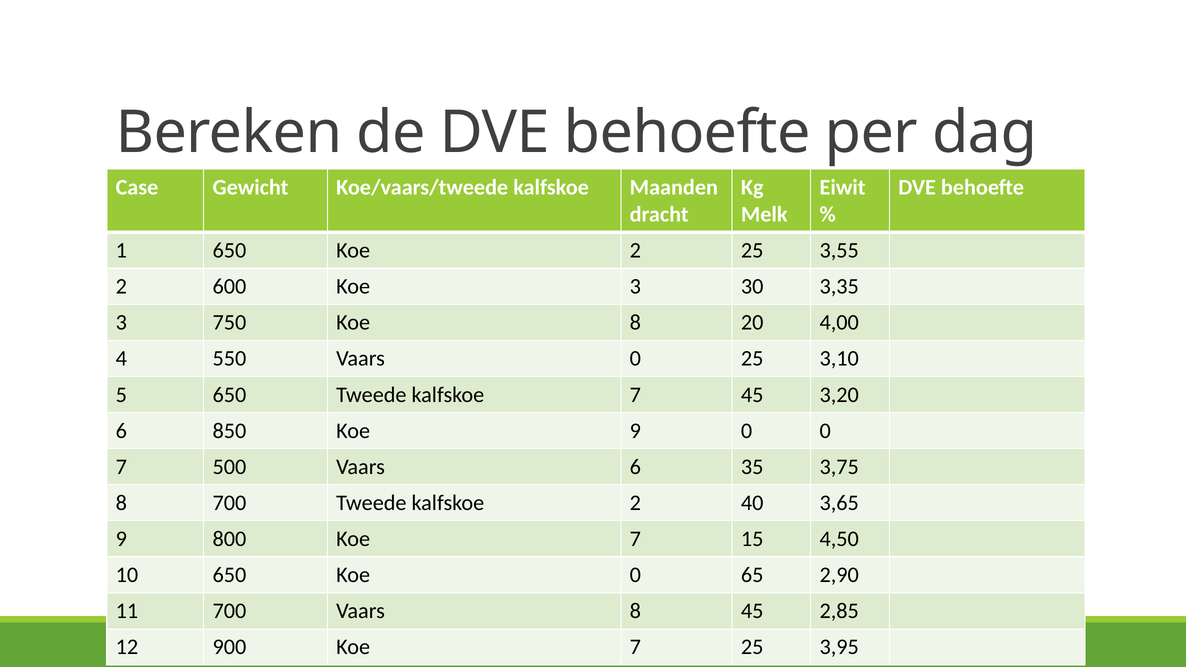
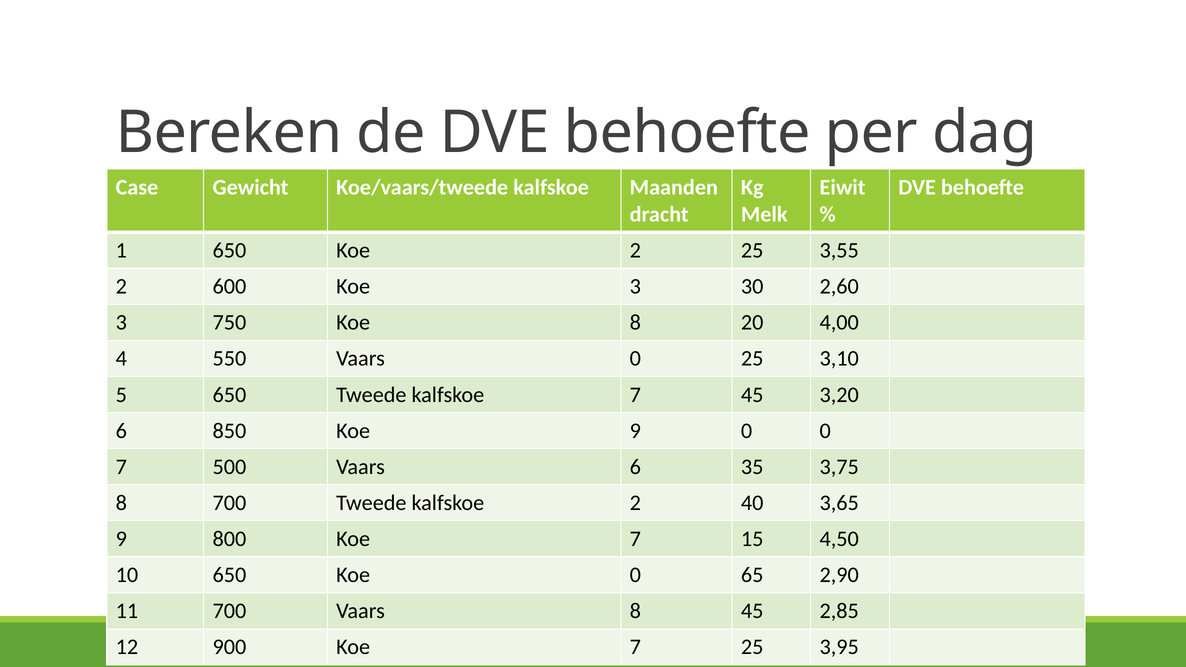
3,35: 3,35 -> 2,60
